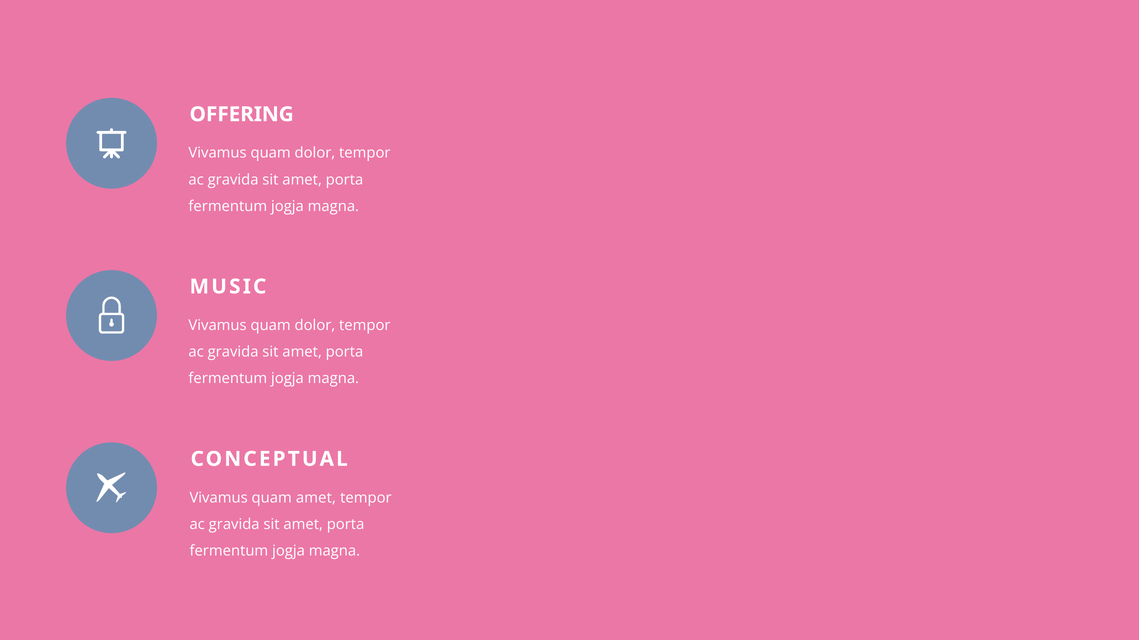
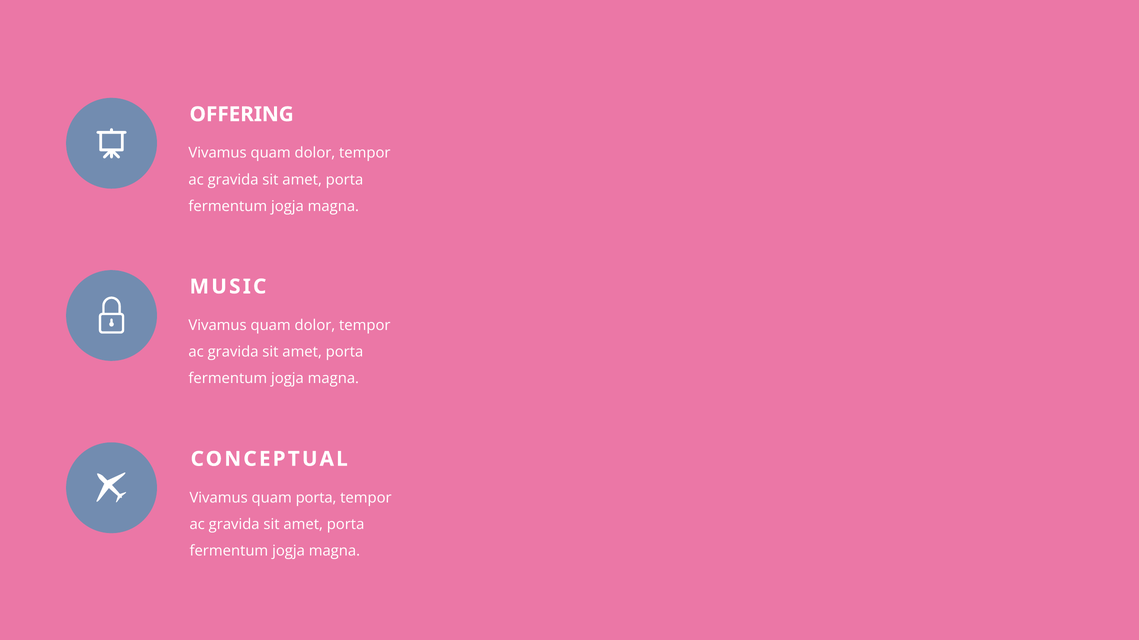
quam amet: amet -> porta
